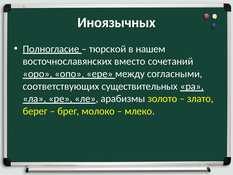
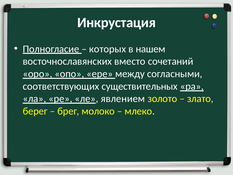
Иноязычных: Иноязычных -> Инкрустация
тюрской: тюрской -> которых
арабизмы: арабизмы -> явлением
